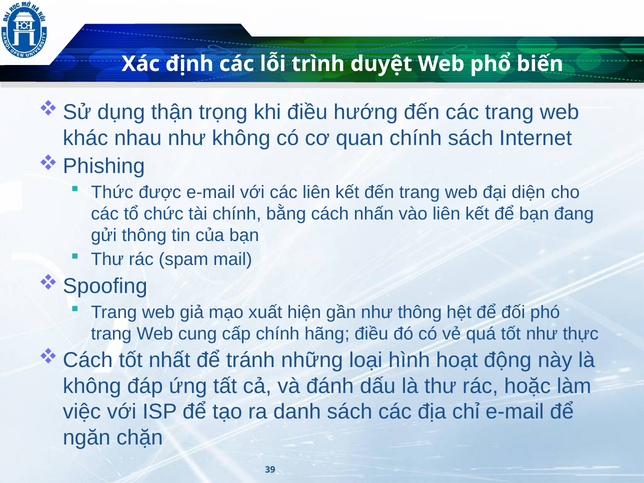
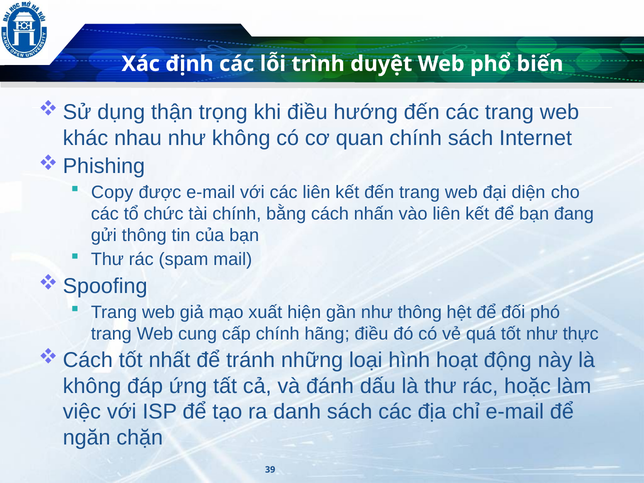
Thức: Thức -> Copy
